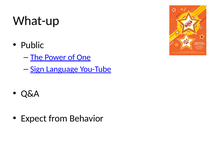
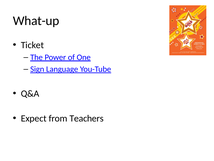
Public: Public -> Ticket
Behavior: Behavior -> Teachers
